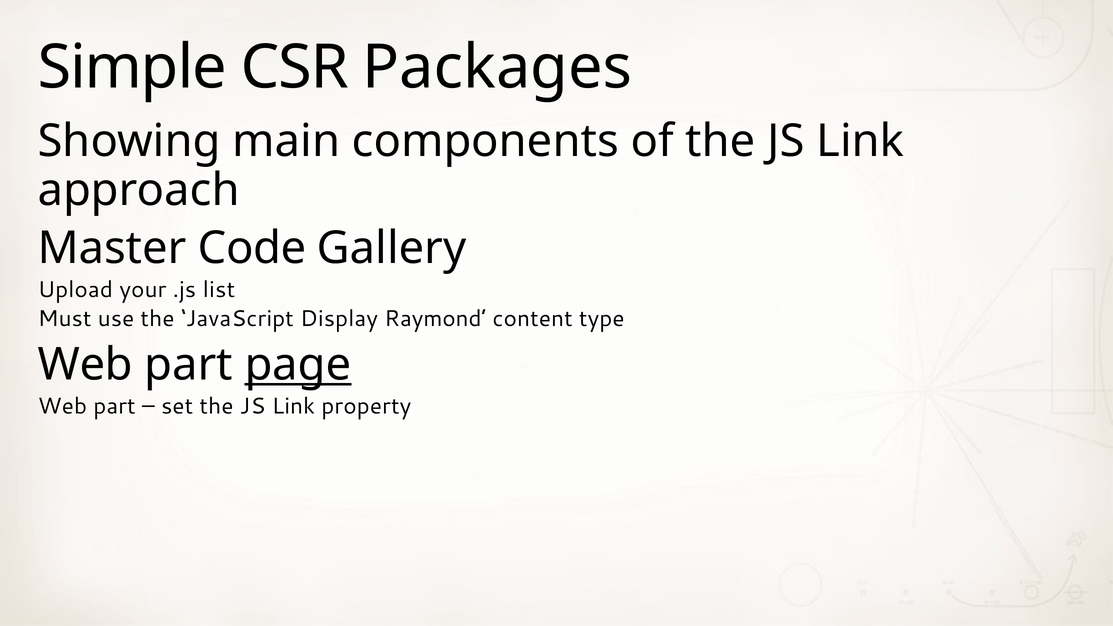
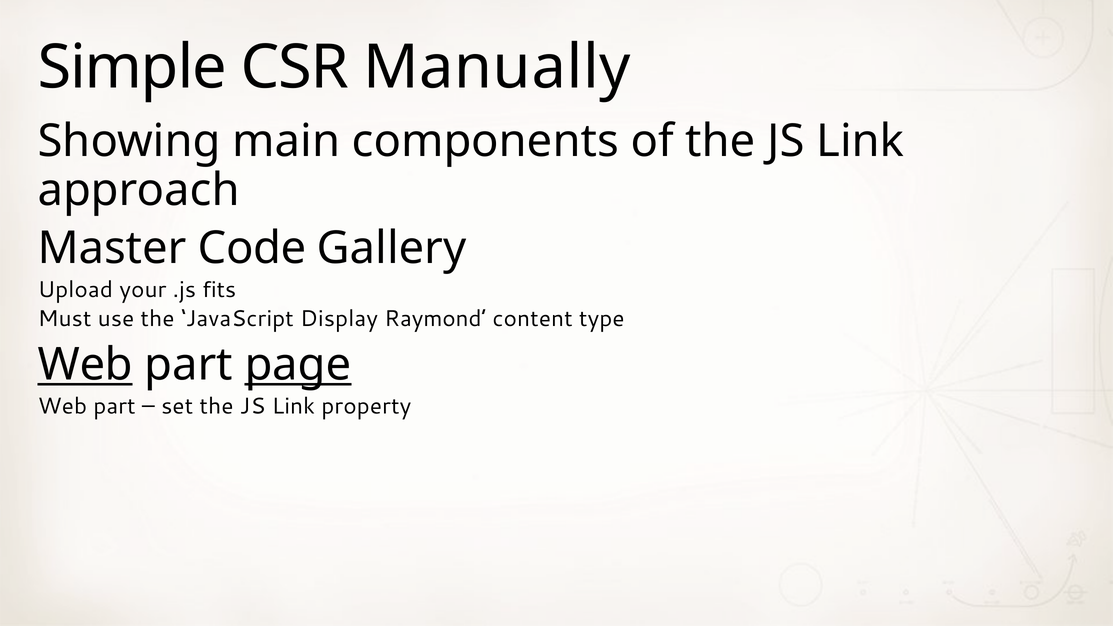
Packages: Packages -> Manually
list: list -> fits
Web at (85, 365) underline: none -> present
